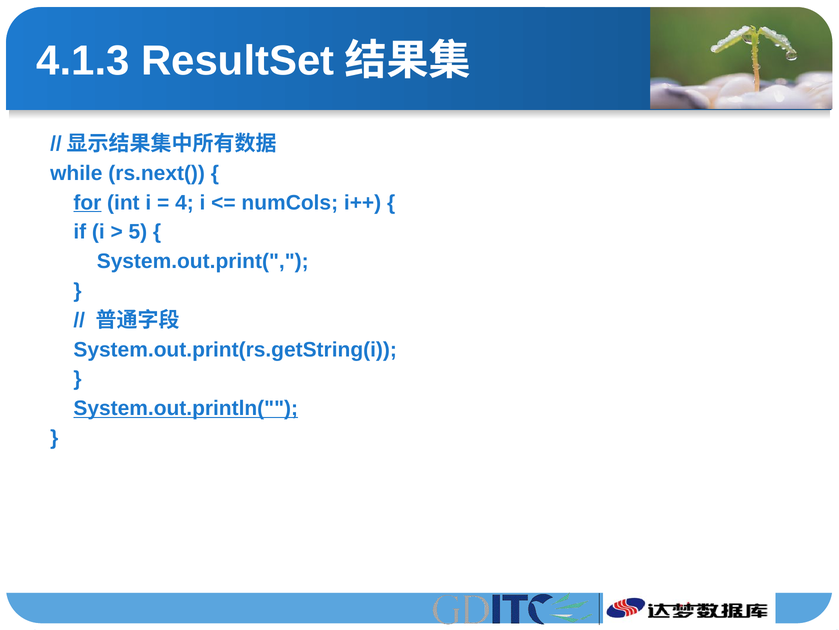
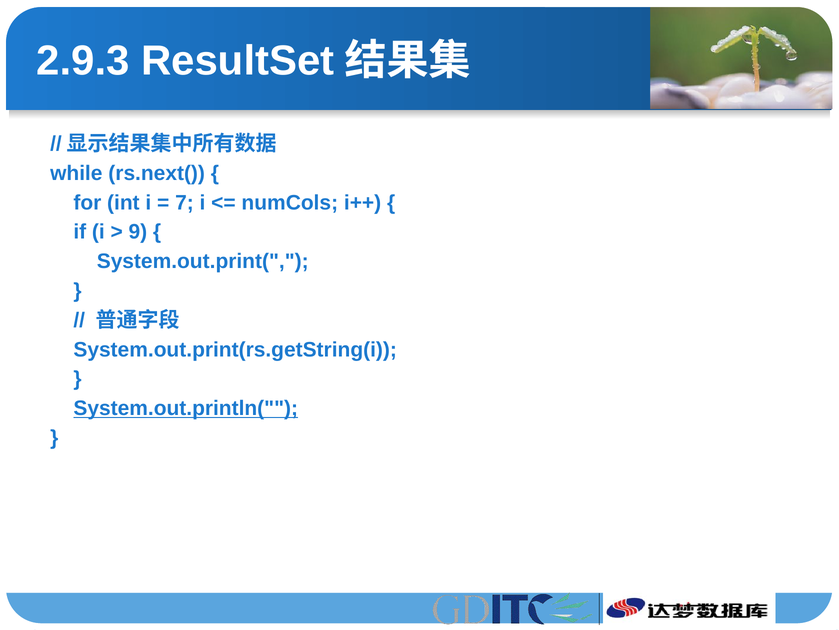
4.1.3: 4.1.3 -> 2.9.3
for underline: present -> none
4: 4 -> 7
5: 5 -> 9
